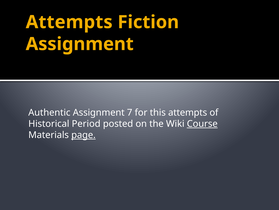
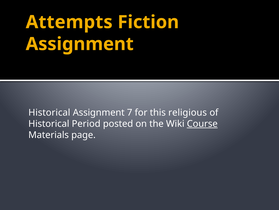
Authentic at (49, 112): Authentic -> Historical
this attempts: attempts -> religious
page underline: present -> none
